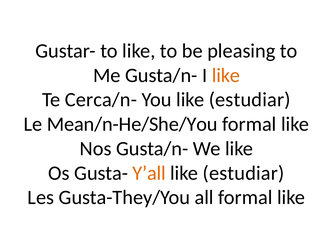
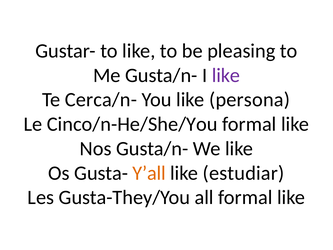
like at (226, 75) colour: orange -> purple
You like estudiar: estudiar -> persona
Mean/n-He/She/You: Mean/n-He/She/You -> Cinco/n-He/She/You
